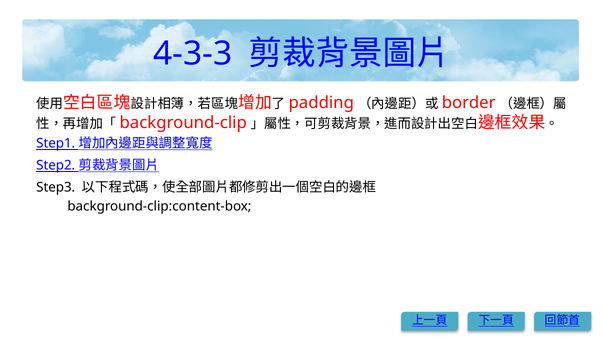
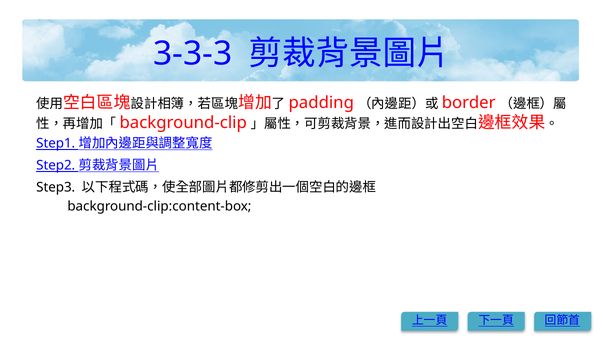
4-3-3: 4-3-3 -> 3-3-3
